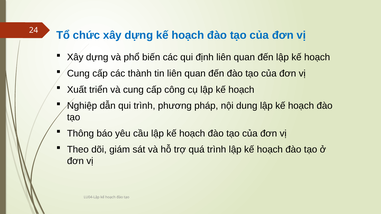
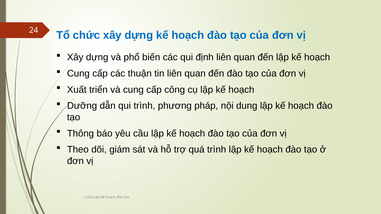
thành: thành -> thuận
Nghiệp: Nghiệp -> Dưỡng
